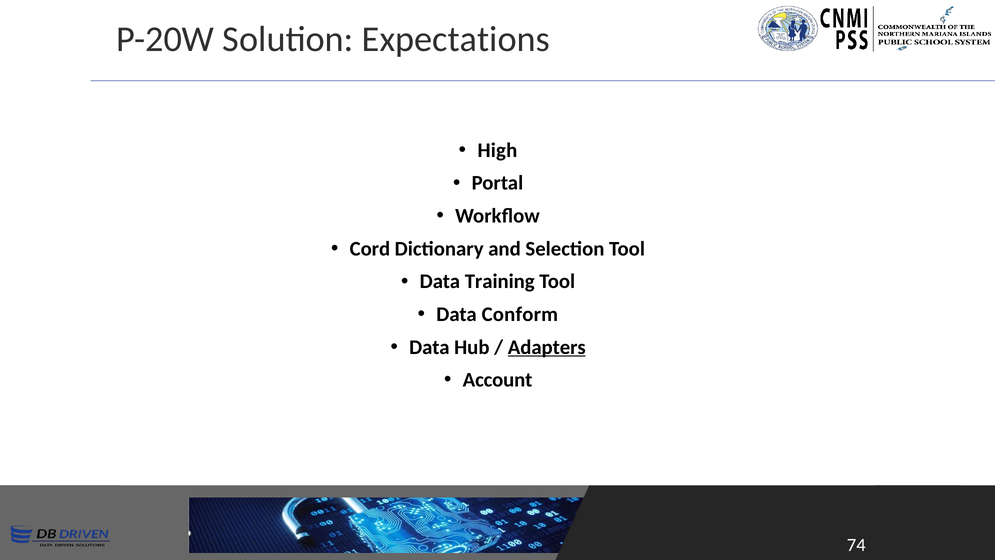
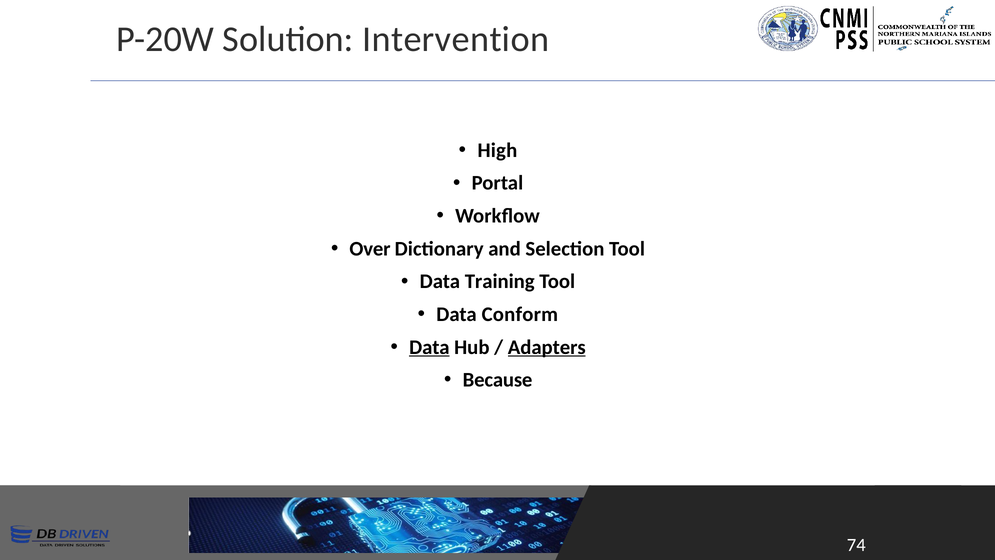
Expectations: Expectations -> Intervention
Cord: Cord -> Over
Data at (429, 347) underline: none -> present
Account: Account -> Because
